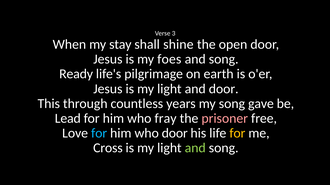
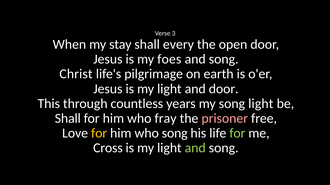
shine: shine -> every
Ready: Ready -> Christ
song gave: gave -> light
Lead at (68, 119): Lead -> Shall
for at (99, 134) colour: light blue -> yellow
who door: door -> song
for at (237, 134) colour: yellow -> light green
